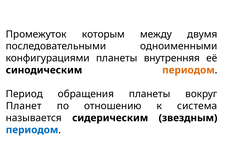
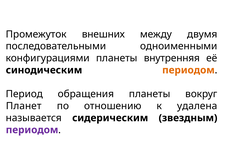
которым: которым -> внешних
система: система -> удалена
периодом at (32, 130) colour: blue -> purple
